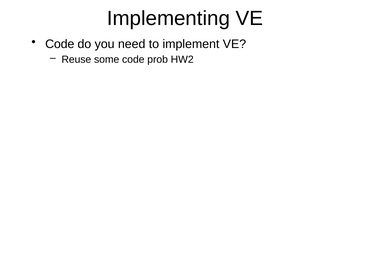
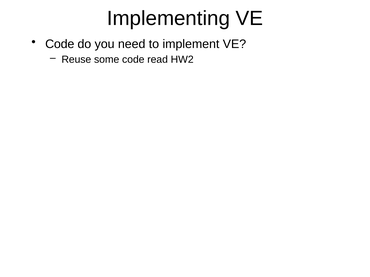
prob: prob -> read
